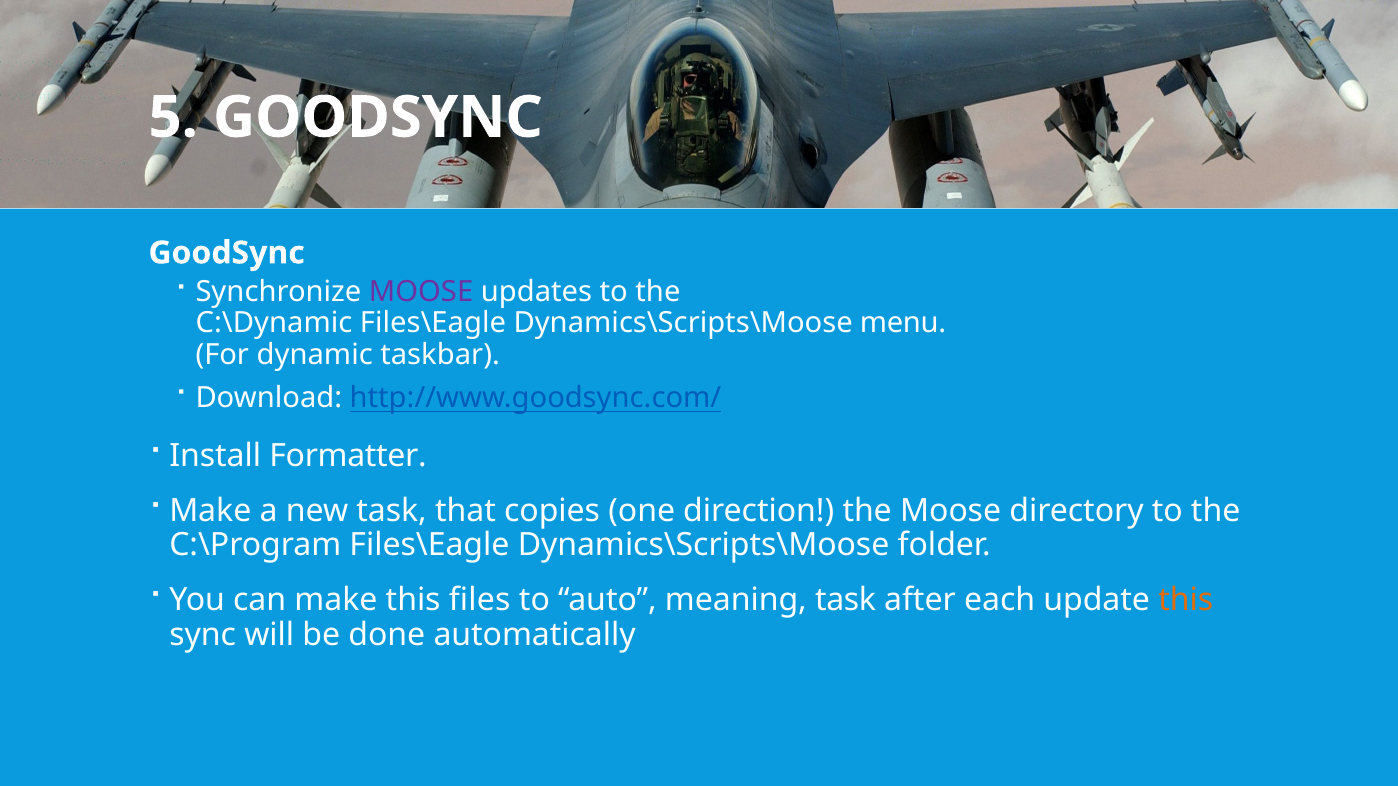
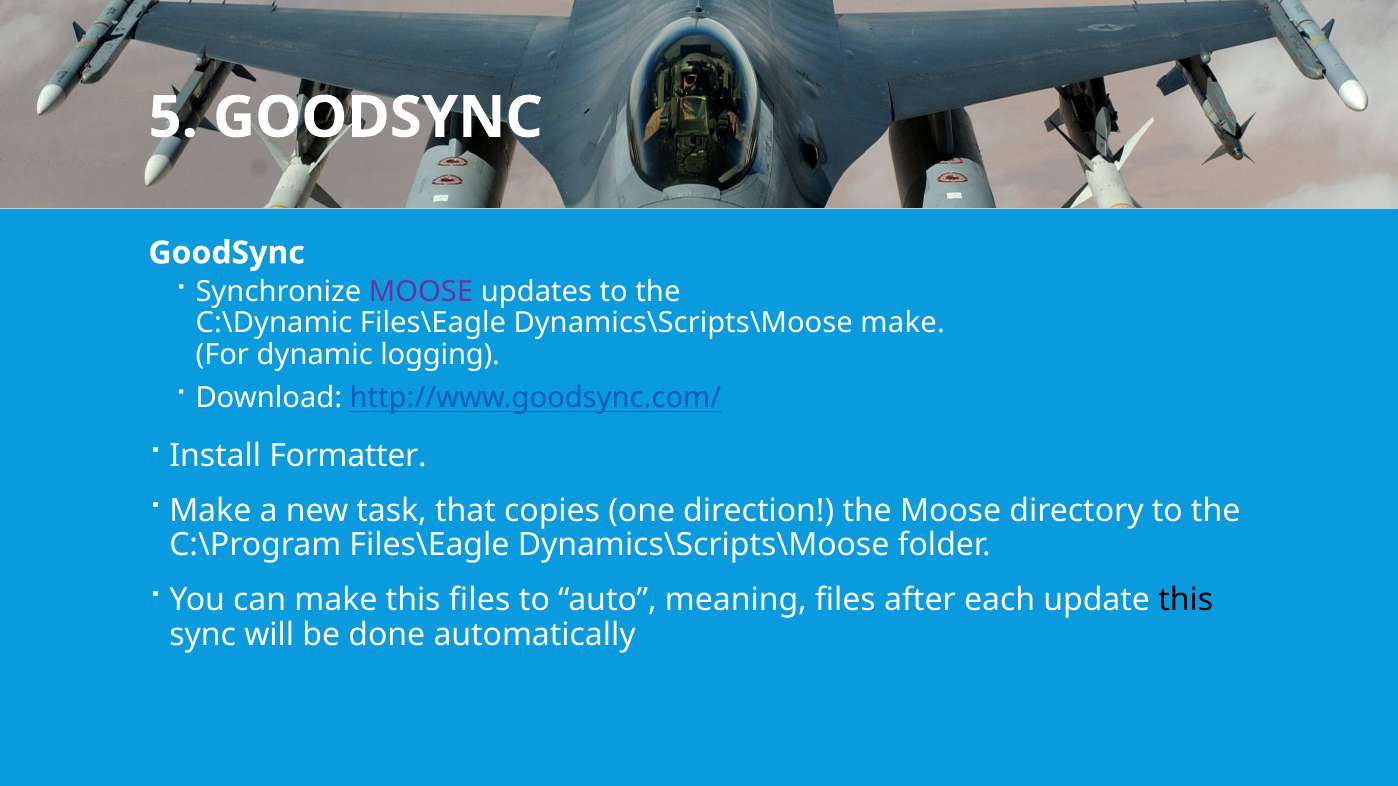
Dynamics\Scripts\Moose menu: menu -> make
taskbar: taskbar -> logging
meaning task: task -> files
this at (1186, 600) colour: orange -> black
